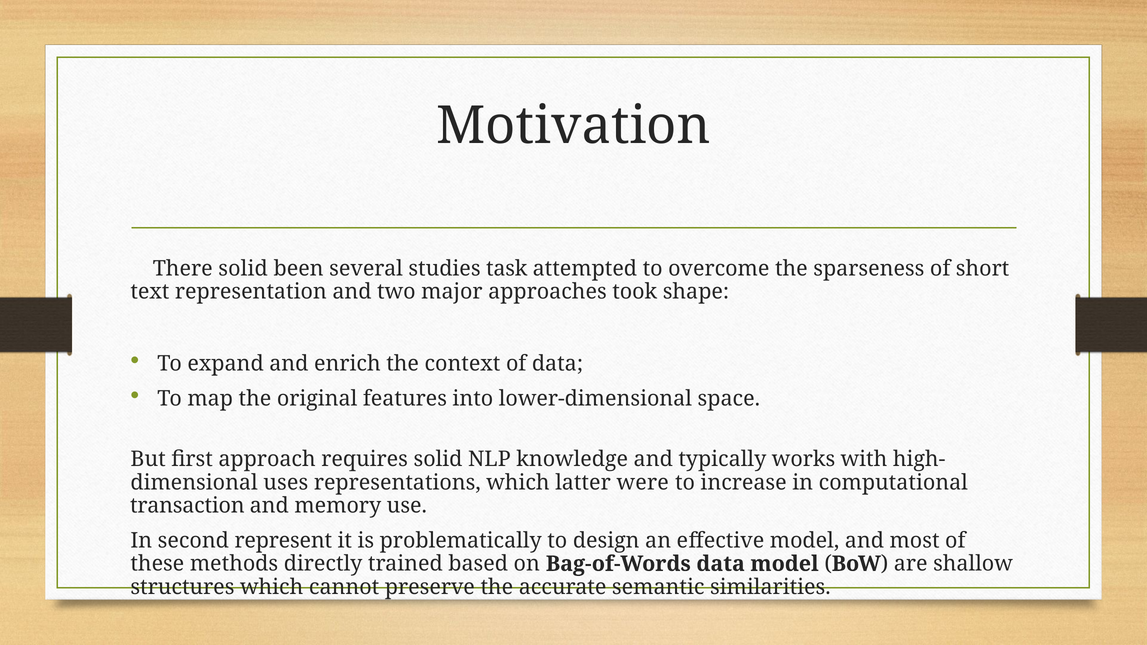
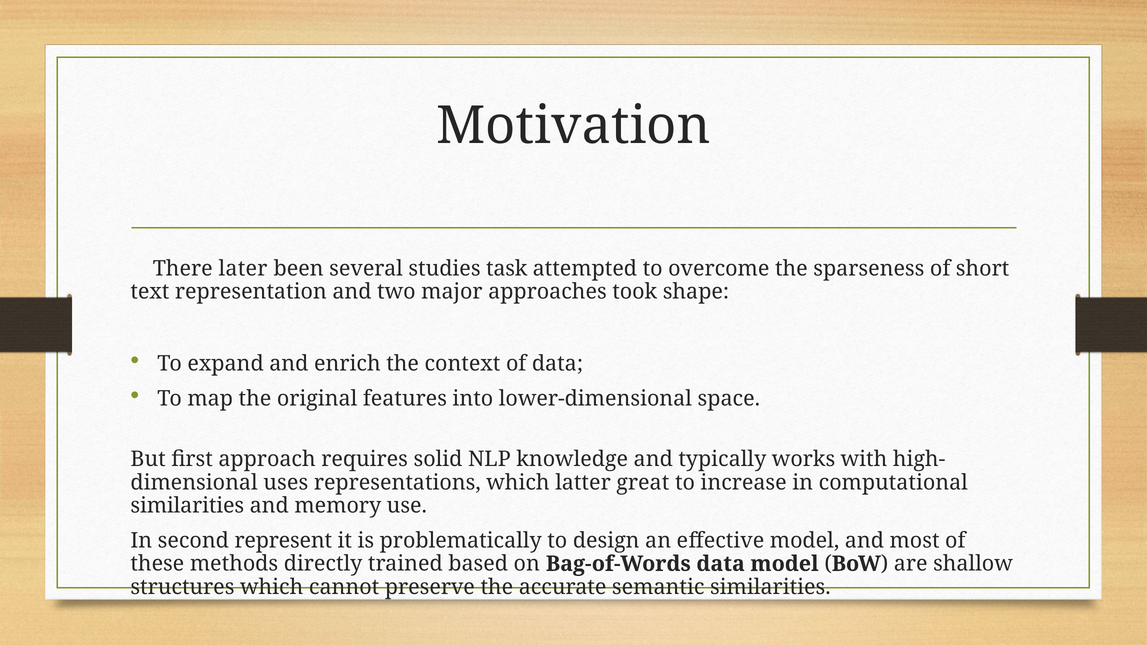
There solid: solid -> later
were: were -> great
transaction at (187, 506): transaction -> similarities
